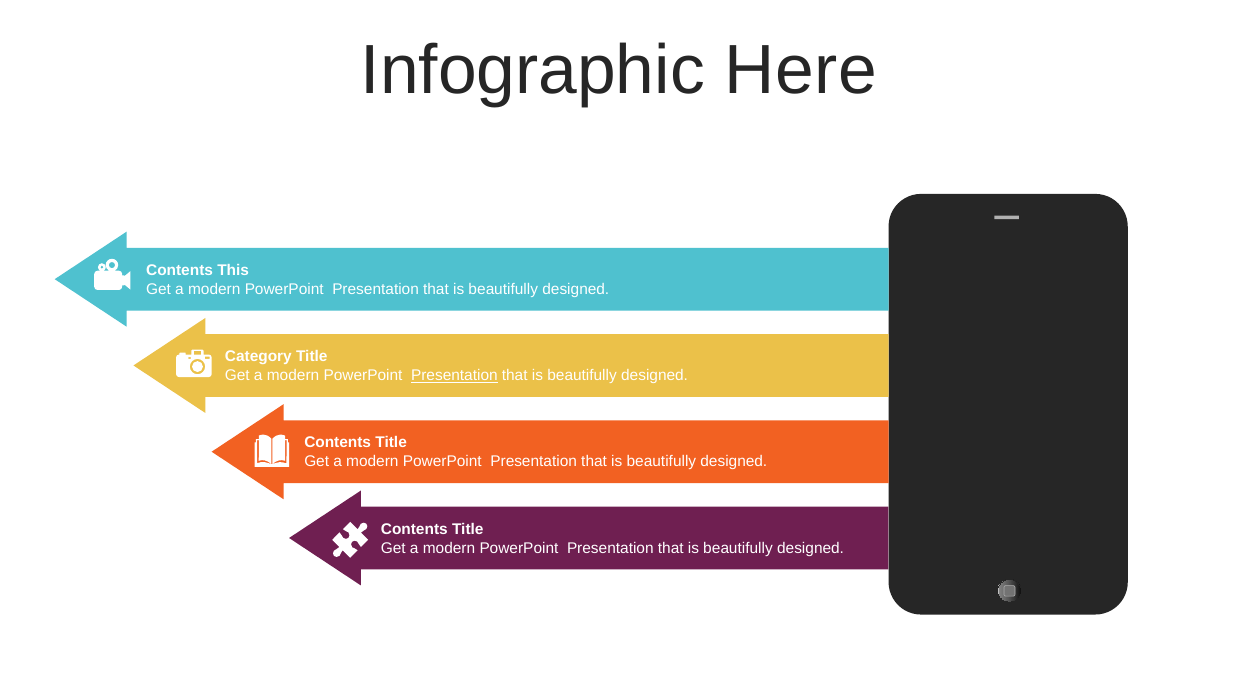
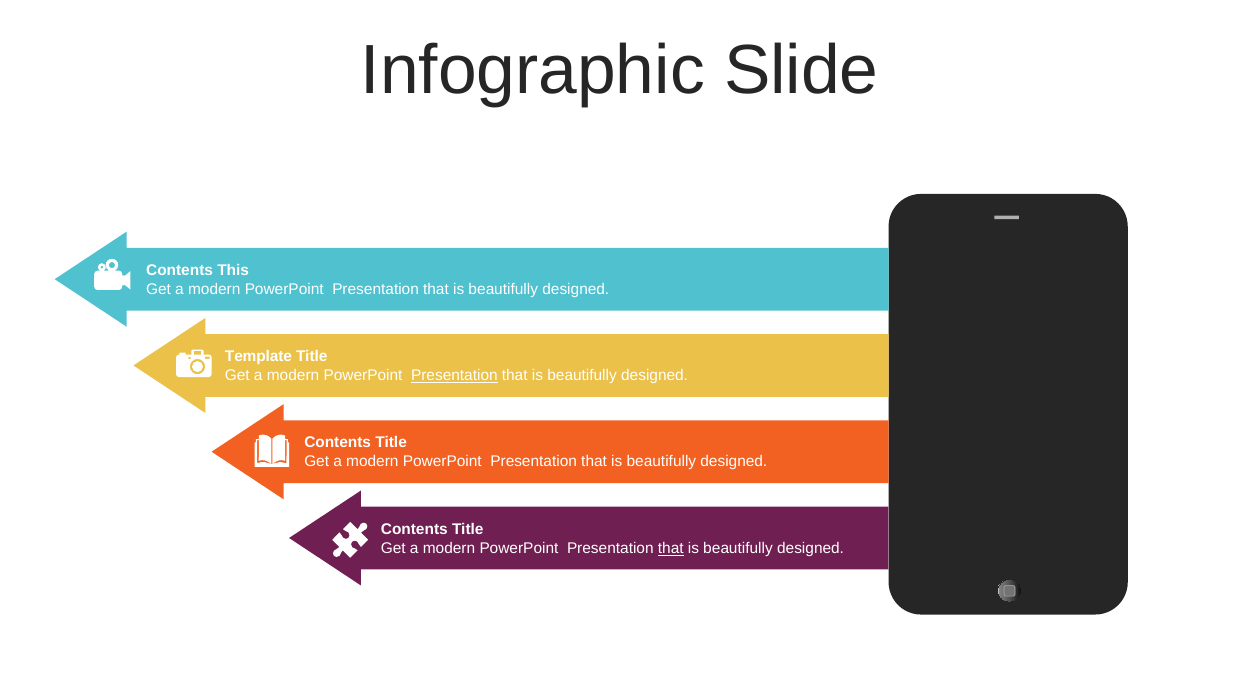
Here: Here -> Slide
Category: Category -> Template
that at (671, 548) underline: none -> present
